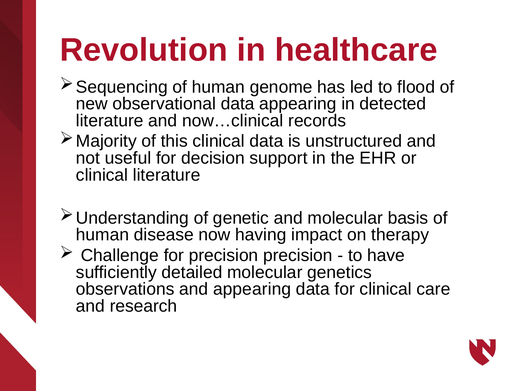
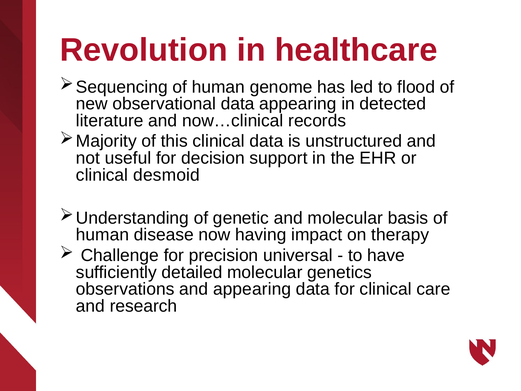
clinical literature: literature -> desmoid
precision precision: precision -> universal
